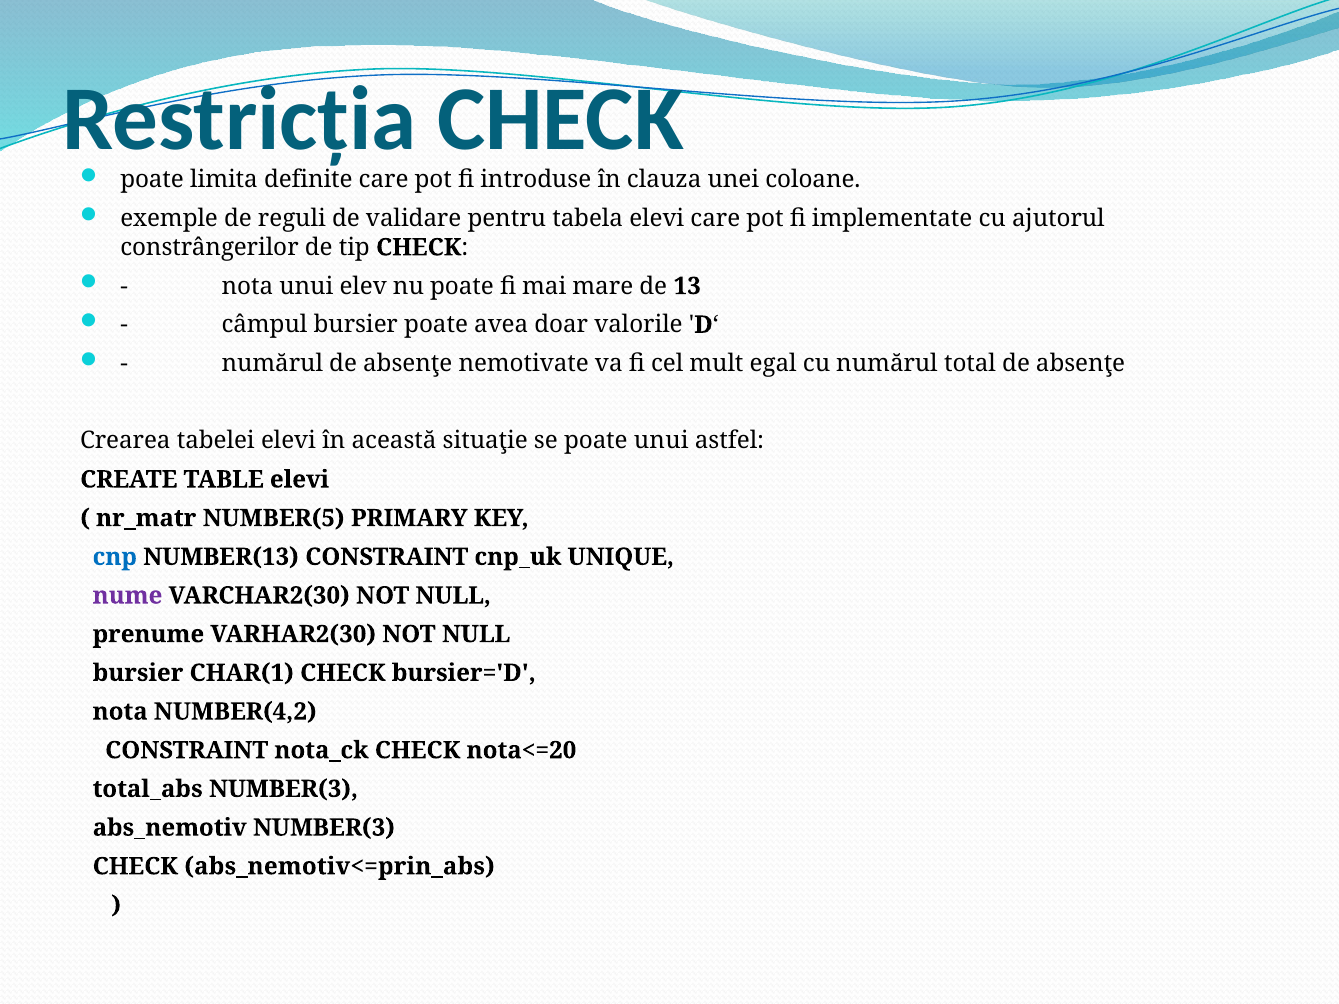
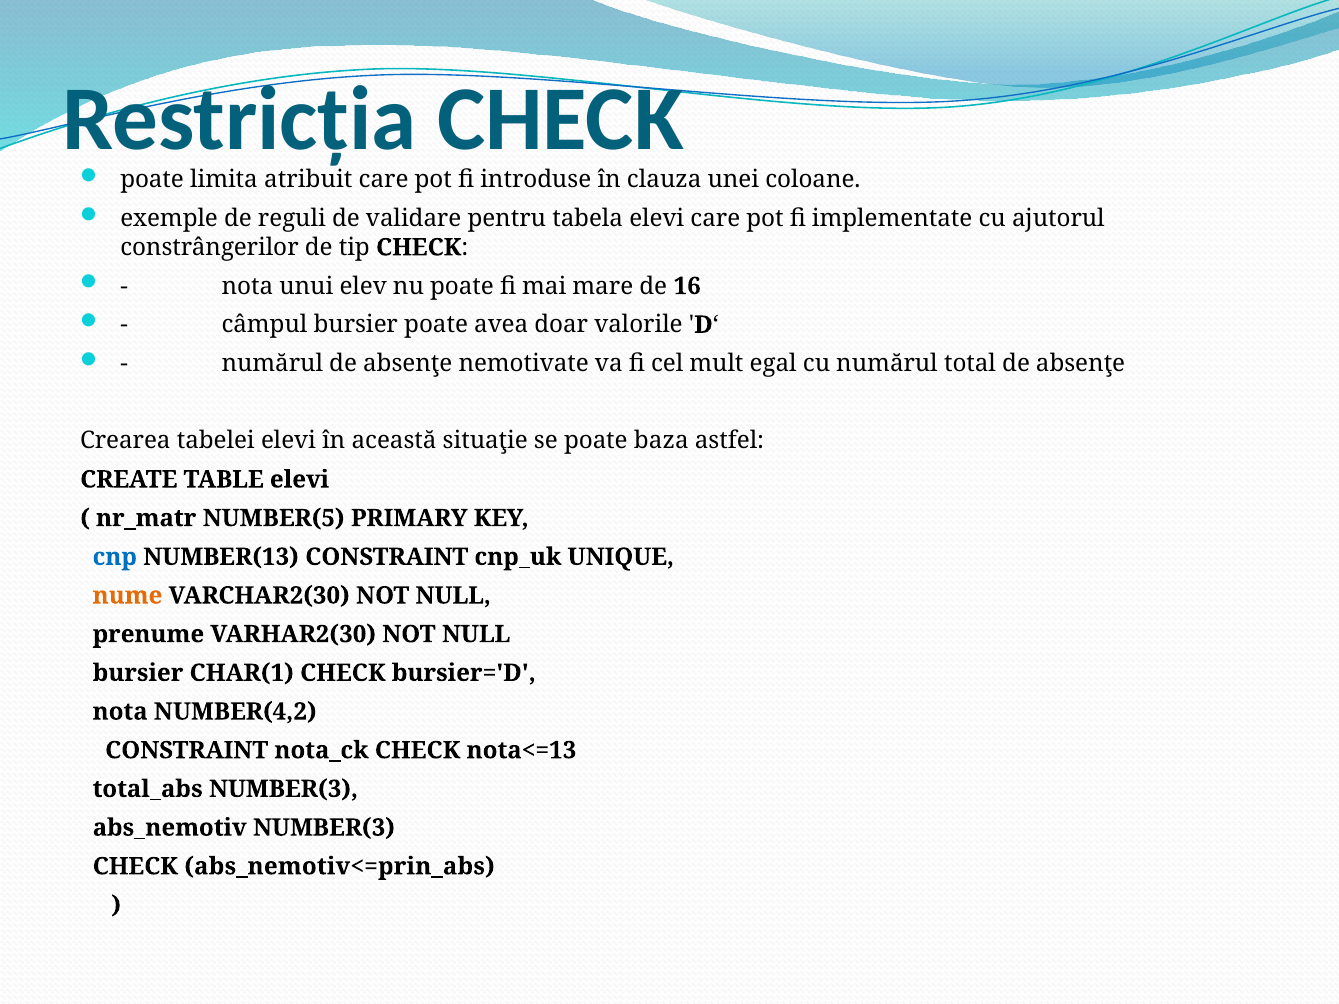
definite: definite -> atribuit
13: 13 -> 16
poate unui: unui -> baza
nume colour: purple -> orange
nota<=20: nota<=20 -> nota<=13
